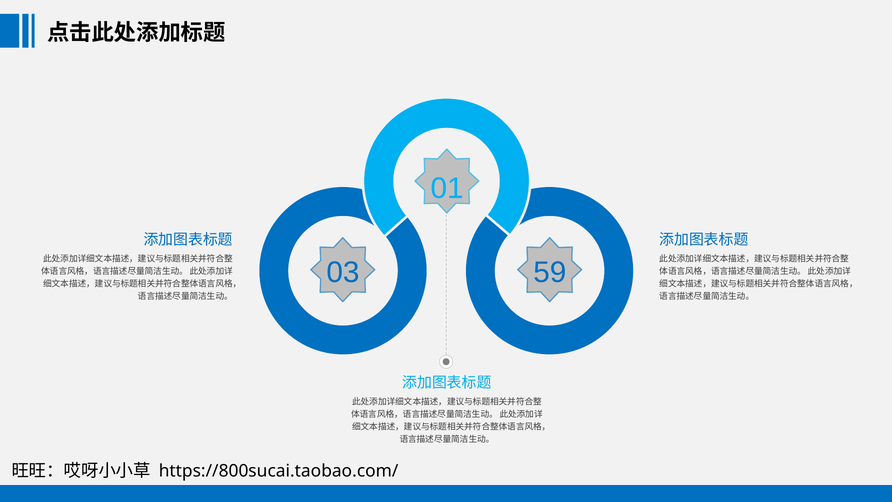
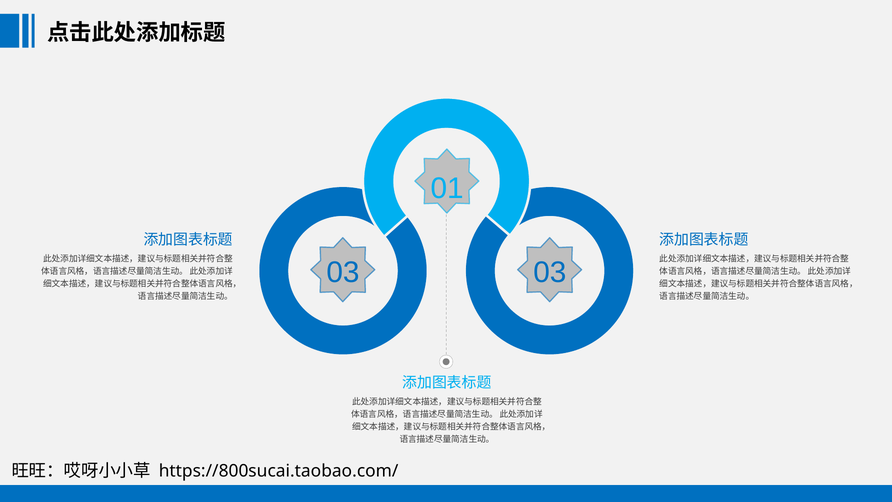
03 59: 59 -> 03
